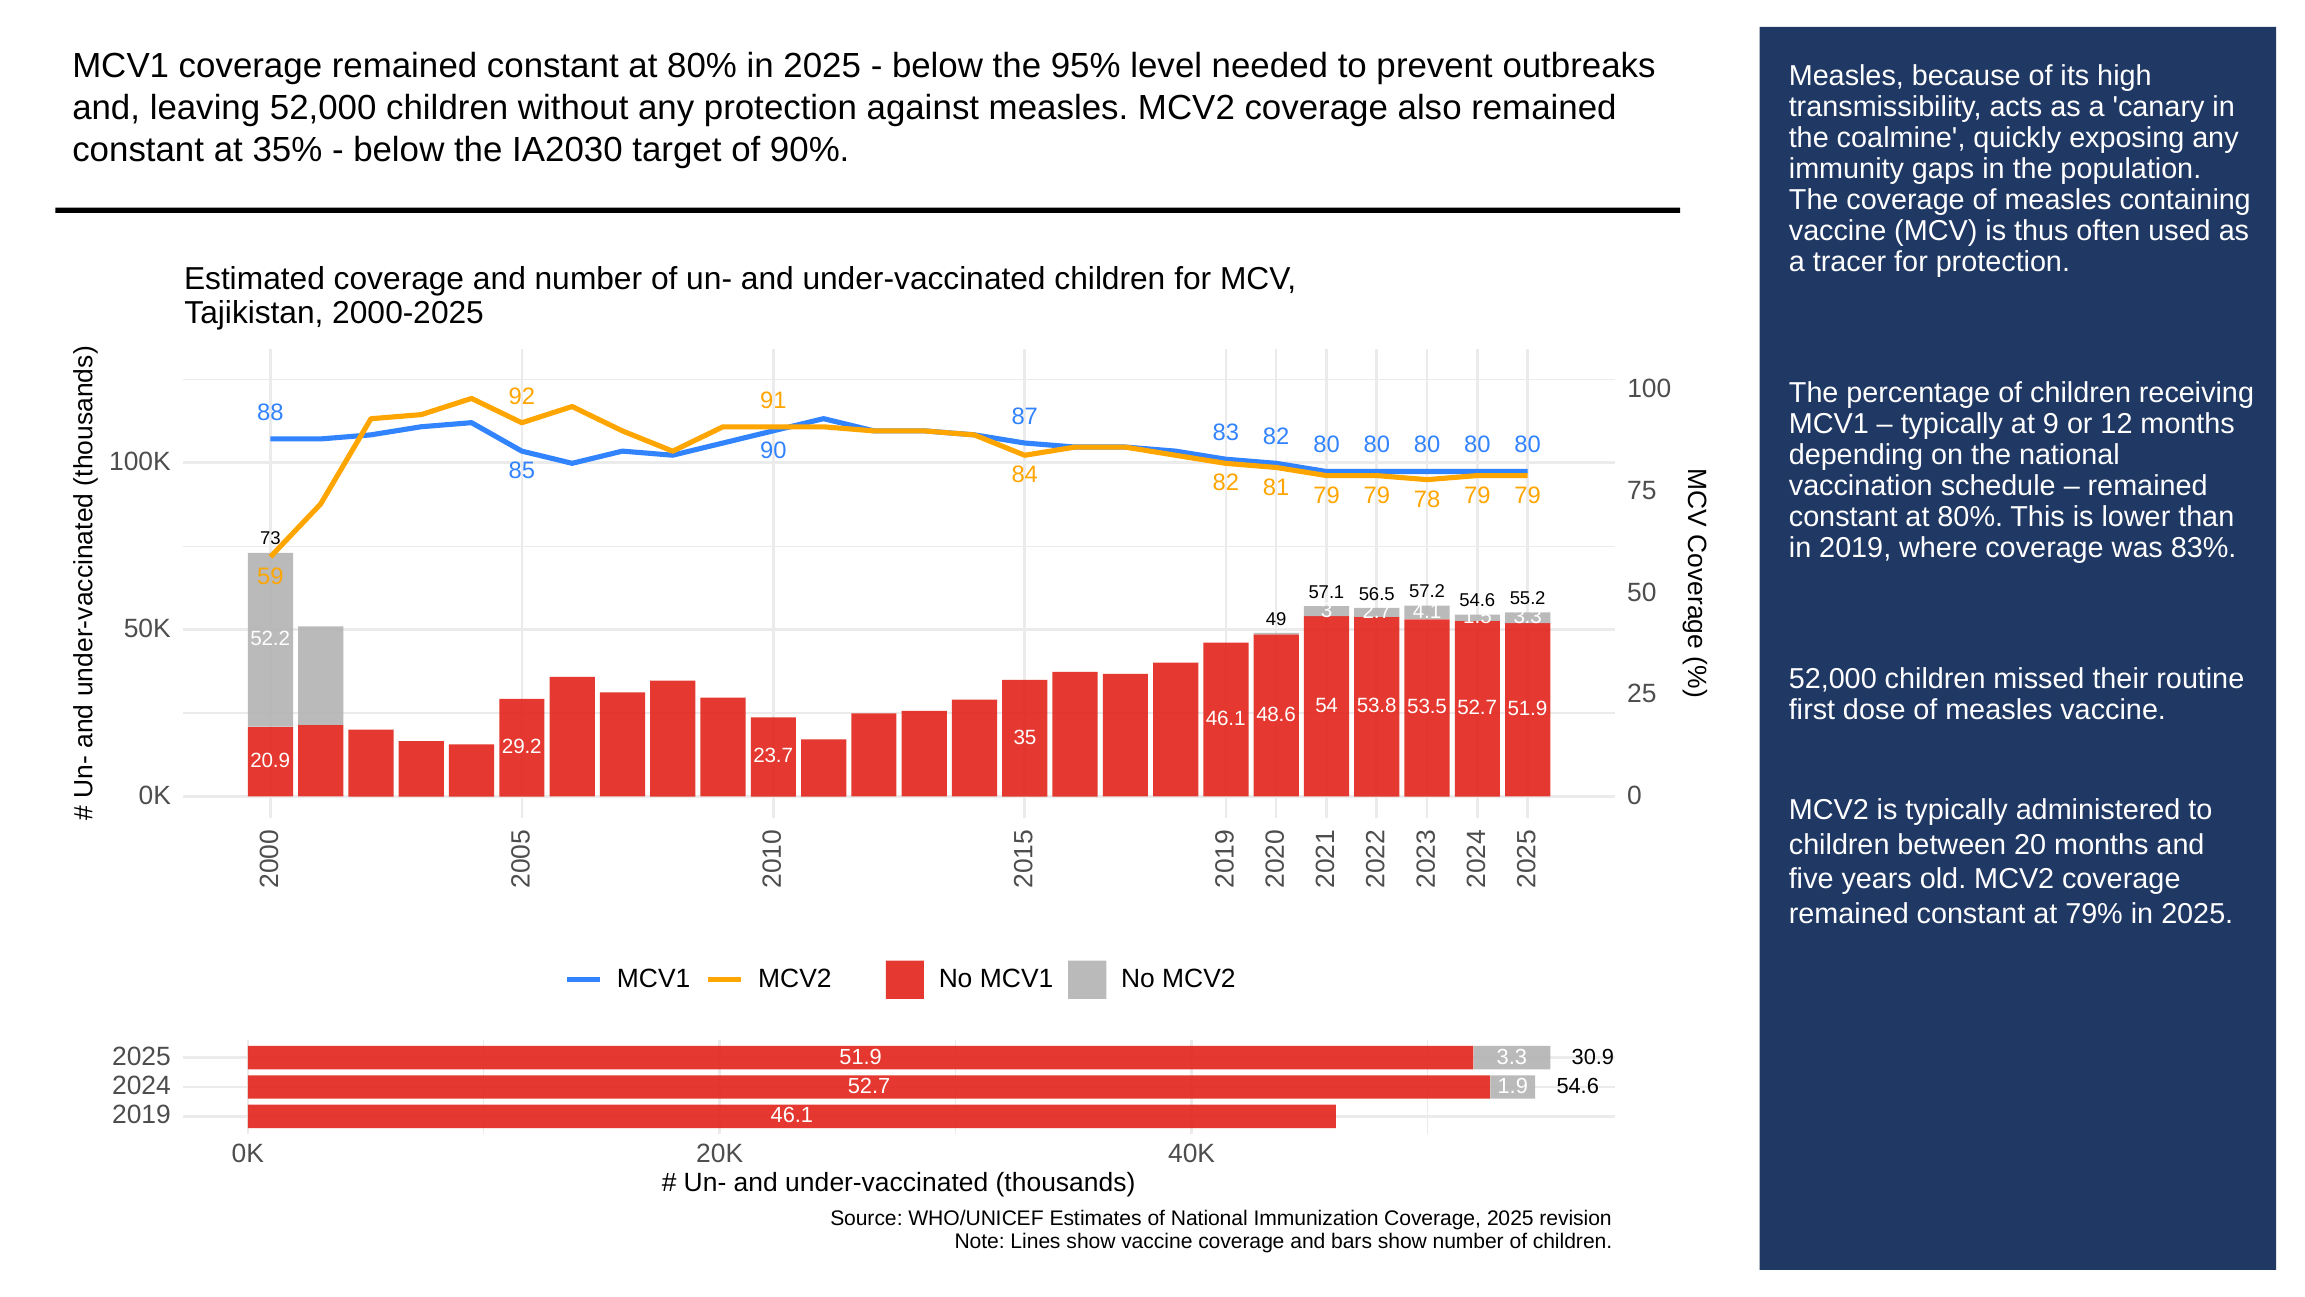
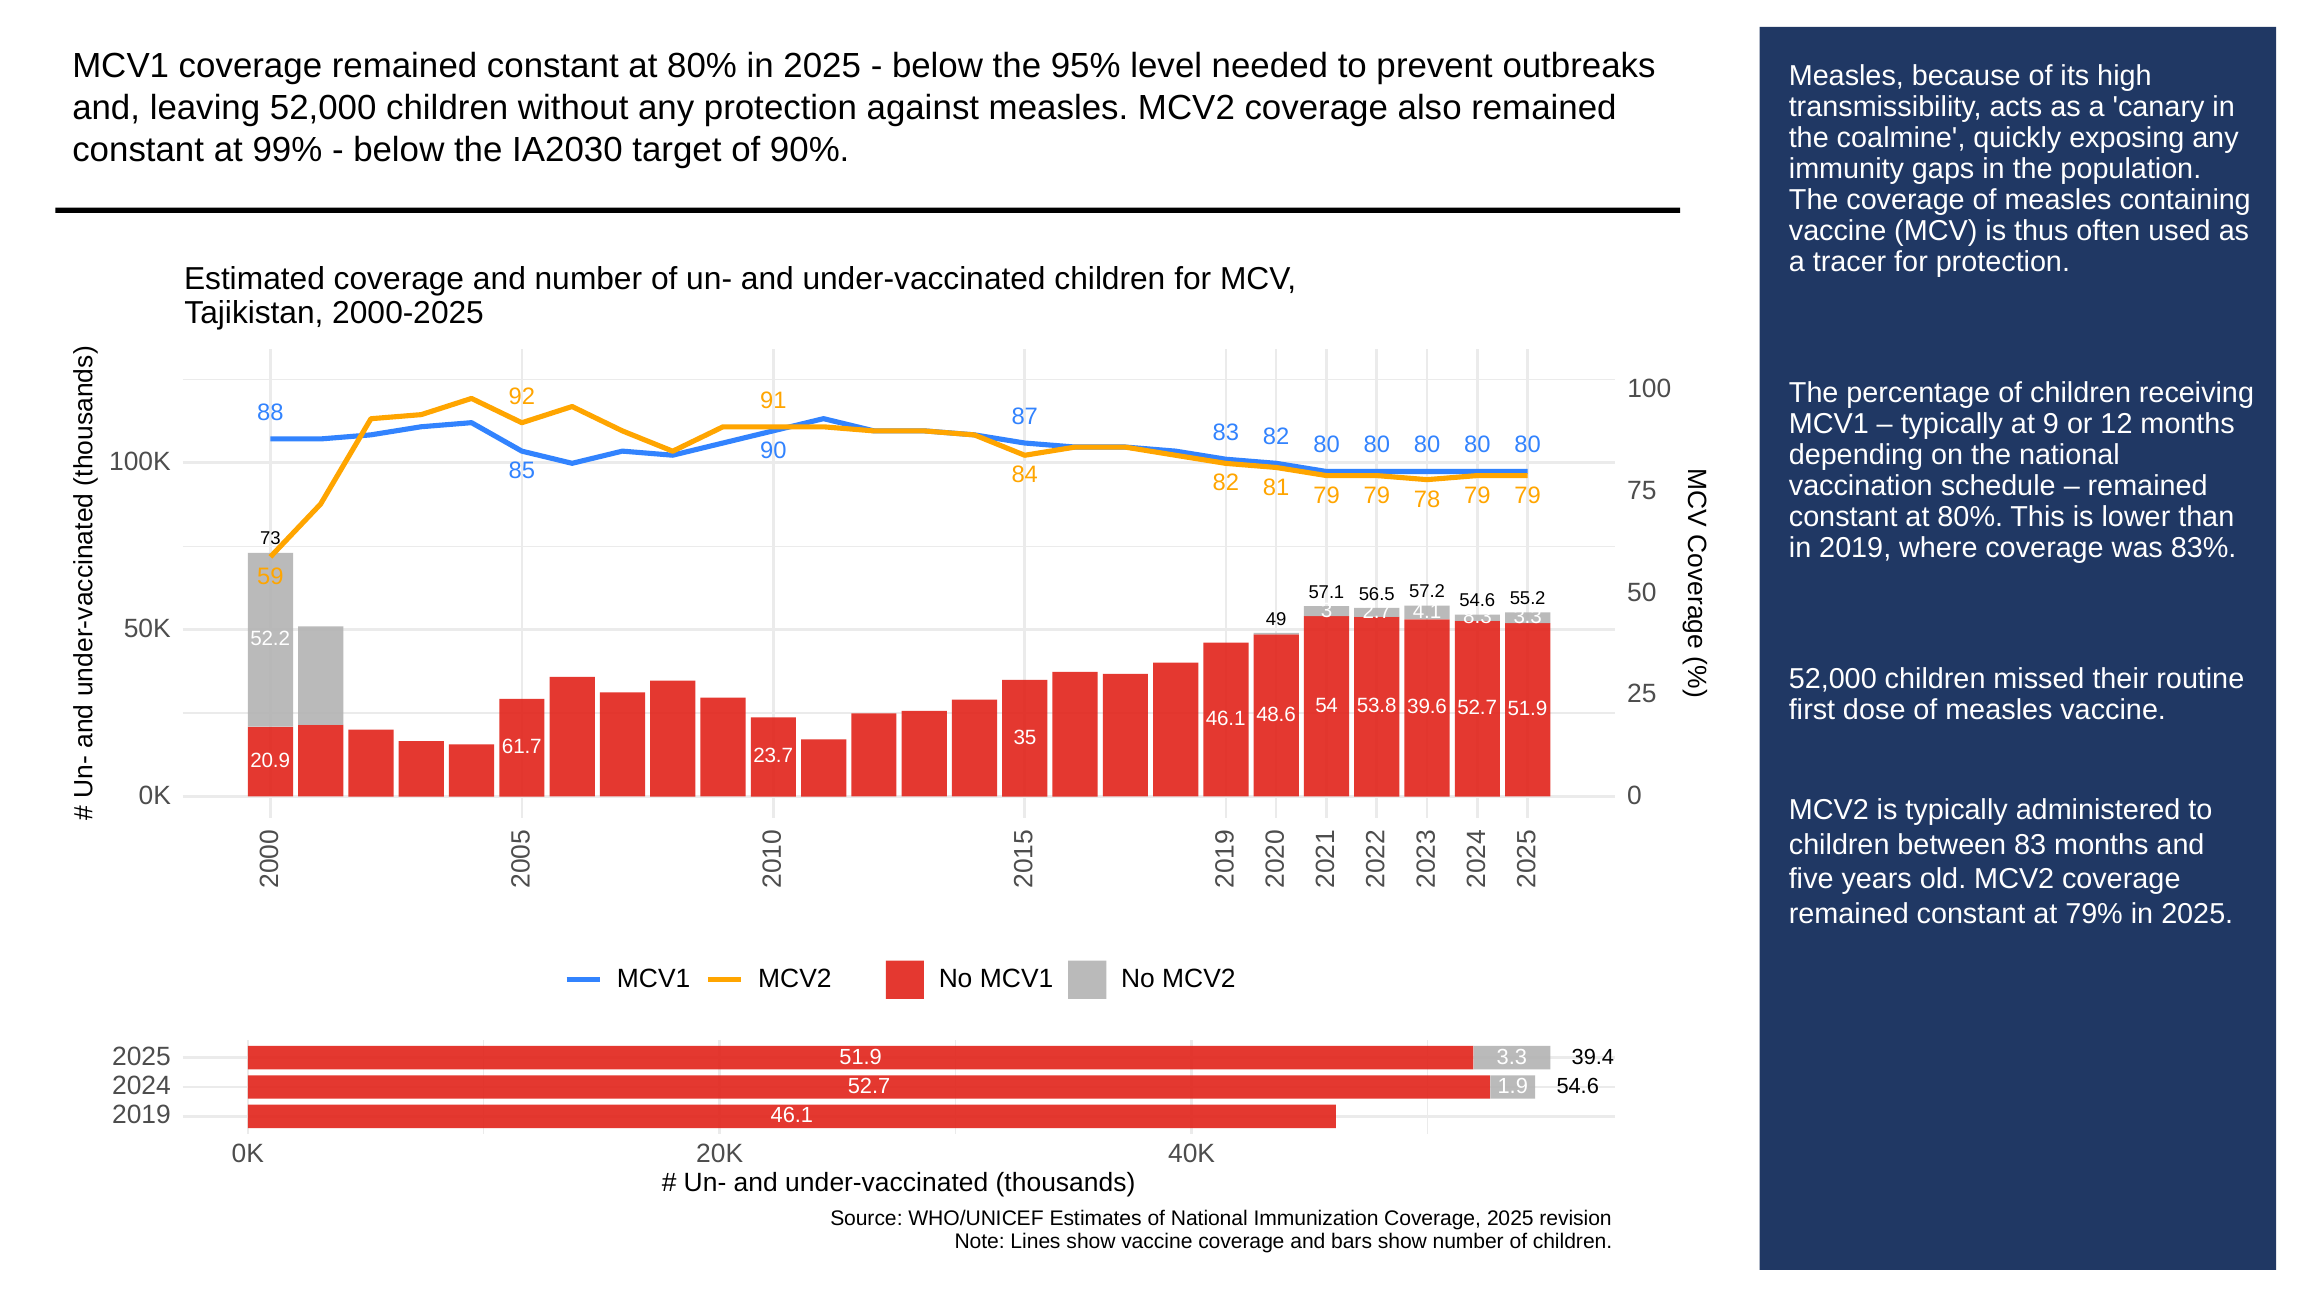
35%: 35% -> 99%
1.5: 1.5 -> 8.3
53.5: 53.5 -> 39.6
29.2: 29.2 -> 61.7
between 20: 20 -> 83
30.9: 30.9 -> 39.4
